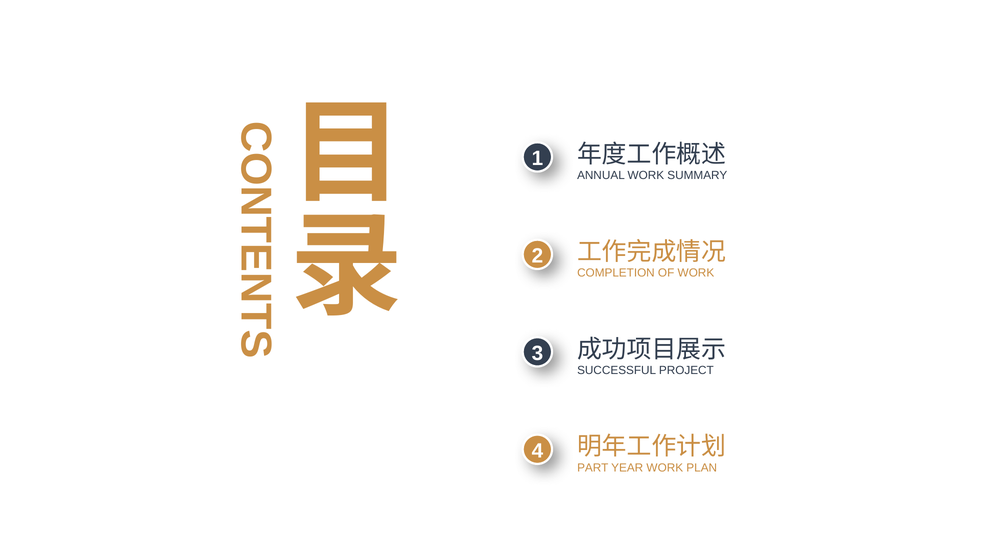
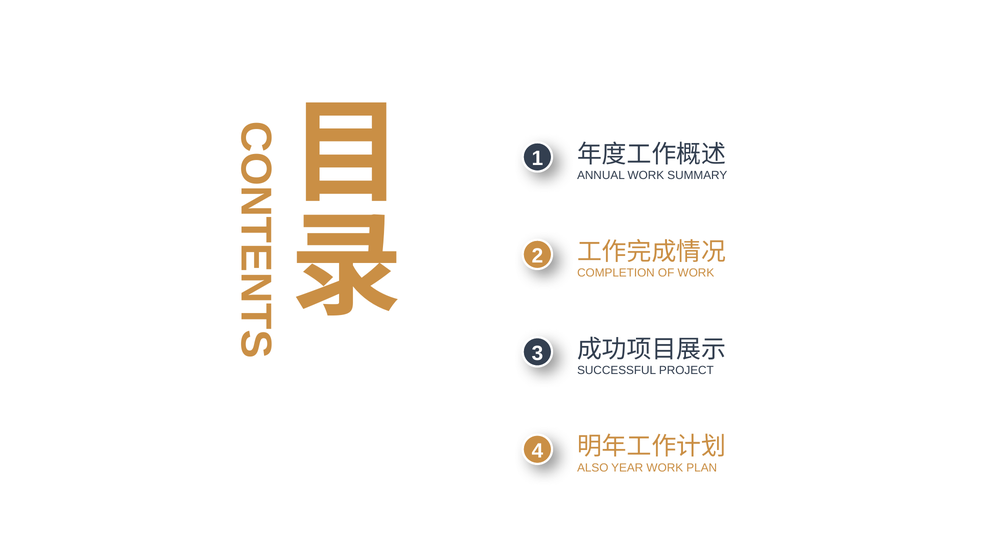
PART: PART -> ALSO
